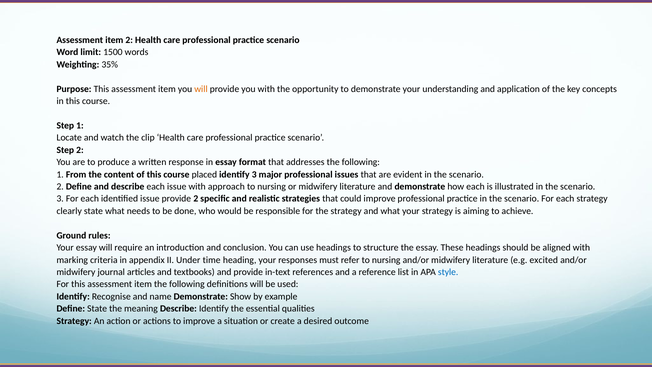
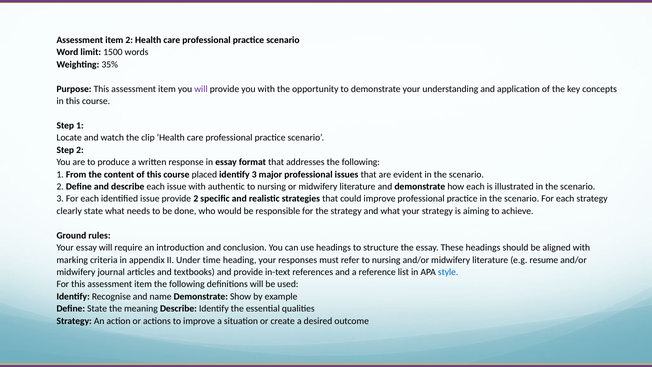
will at (201, 89) colour: orange -> purple
approach: approach -> authentic
excited: excited -> resume
